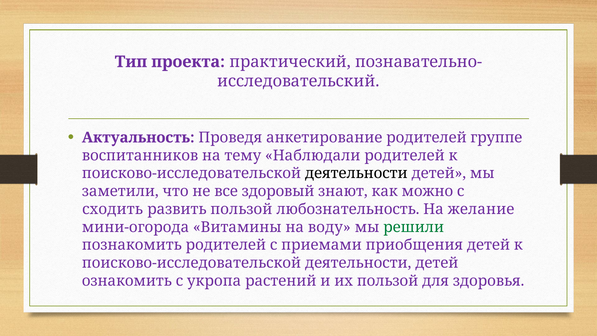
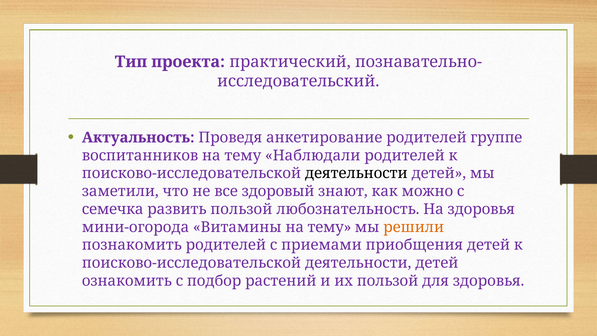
сходить: сходить -> семечка
На желание: желание -> здоровья
Витамины на воду: воду -> тему
решили colour: green -> orange
укропа: укропа -> подбор
